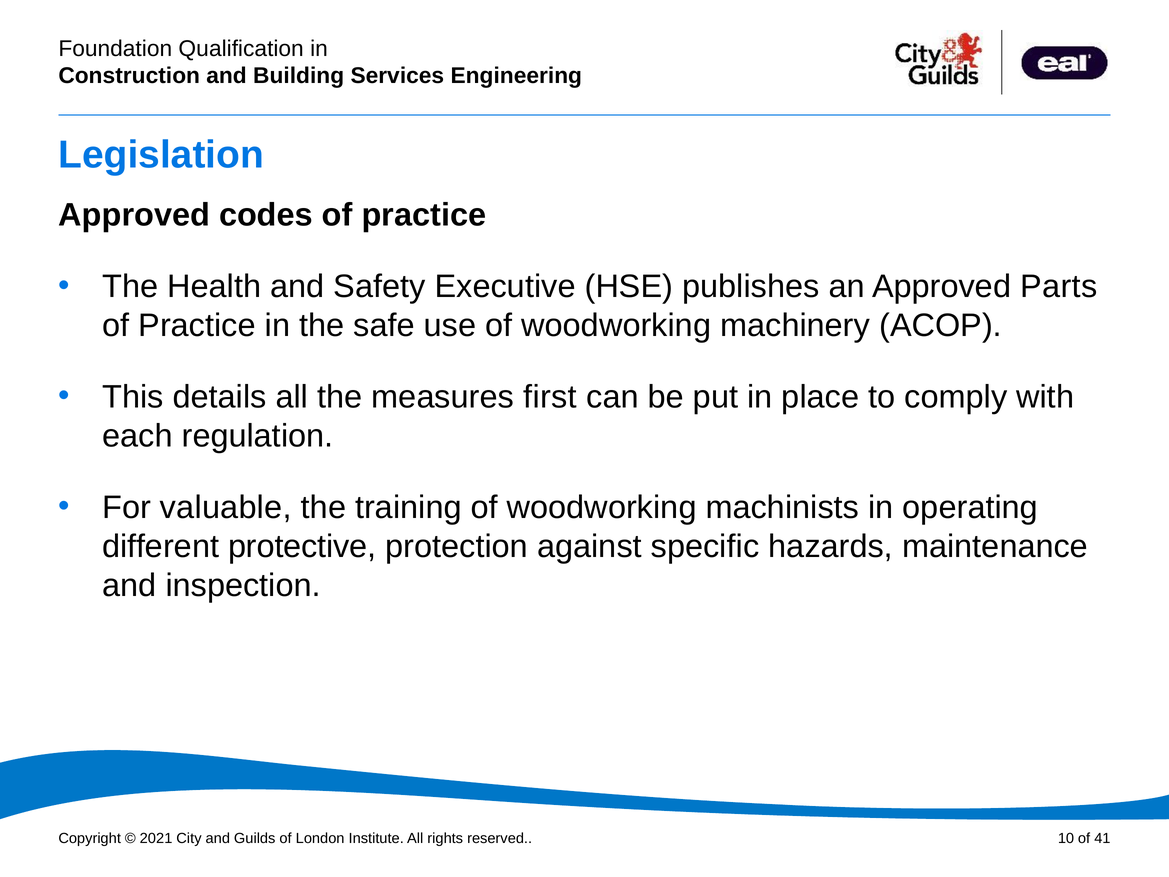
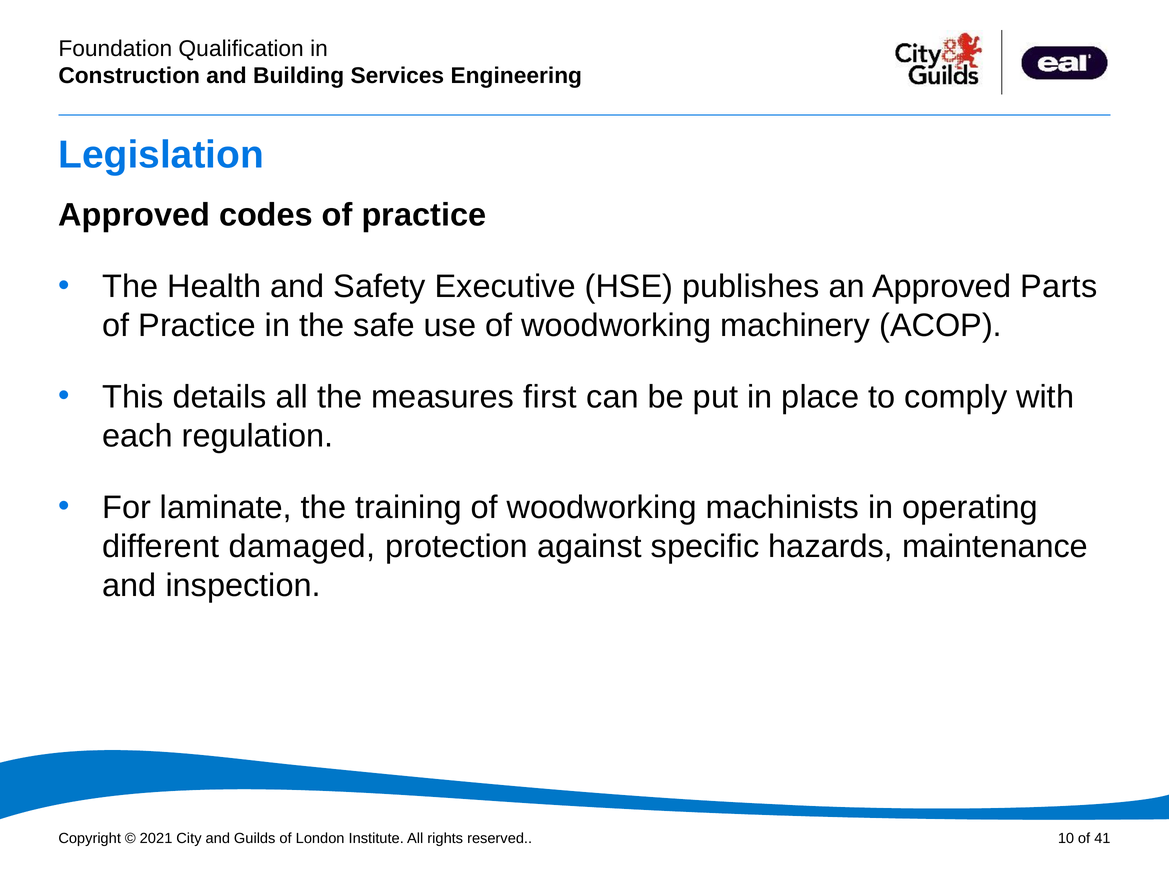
valuable: valuable -> laminate
protective: protective -> damaged
